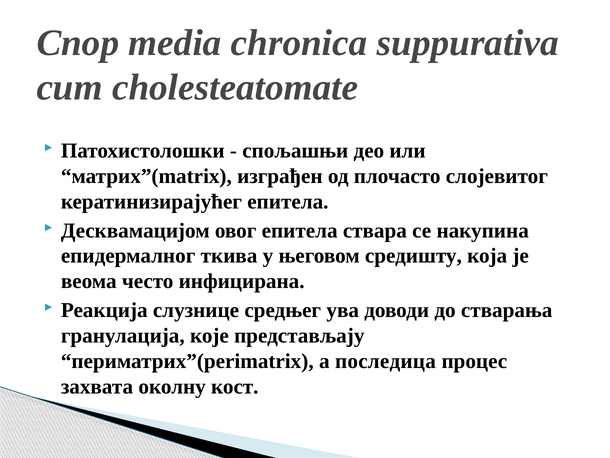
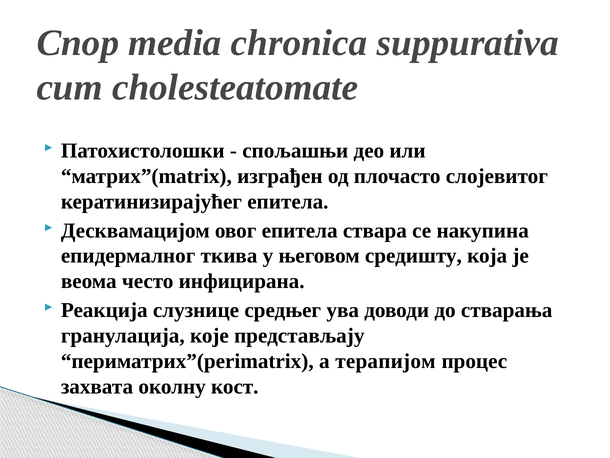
последица: последица -> терапијом
